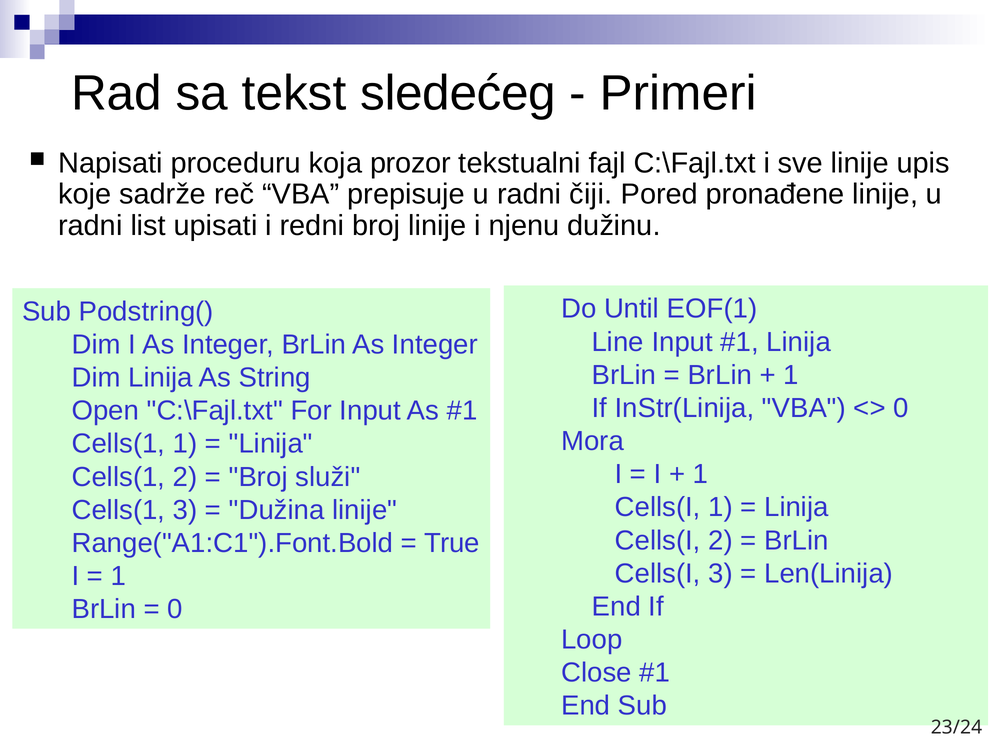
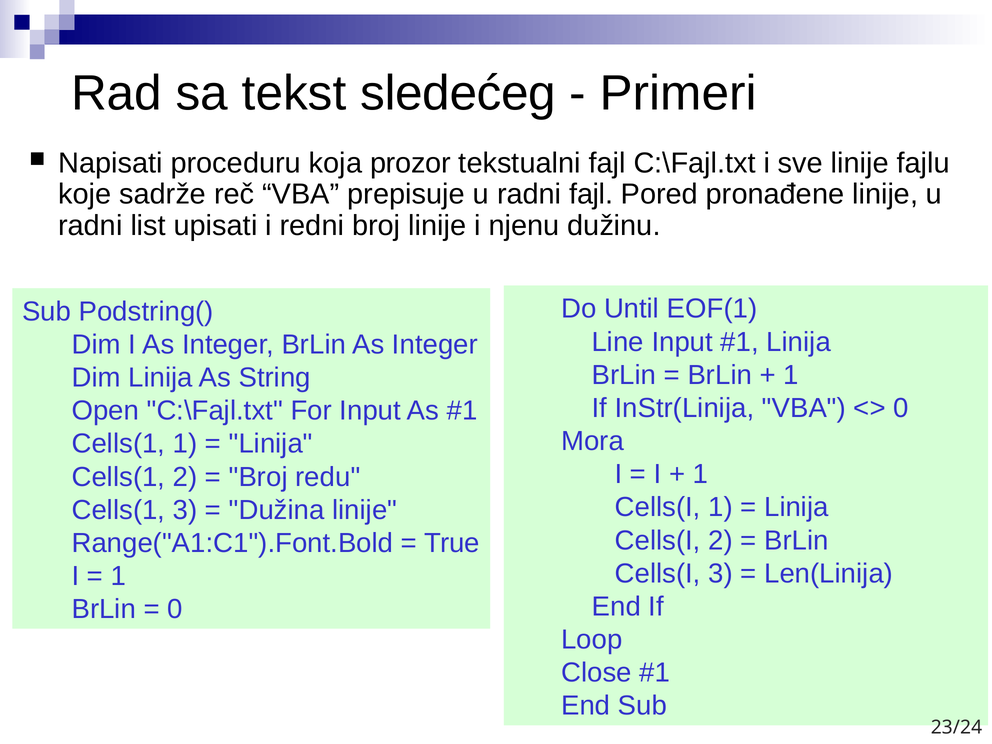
upis: upis -> fajlu
radni čiji: čiji -> fajl
služi: služi -> redu
